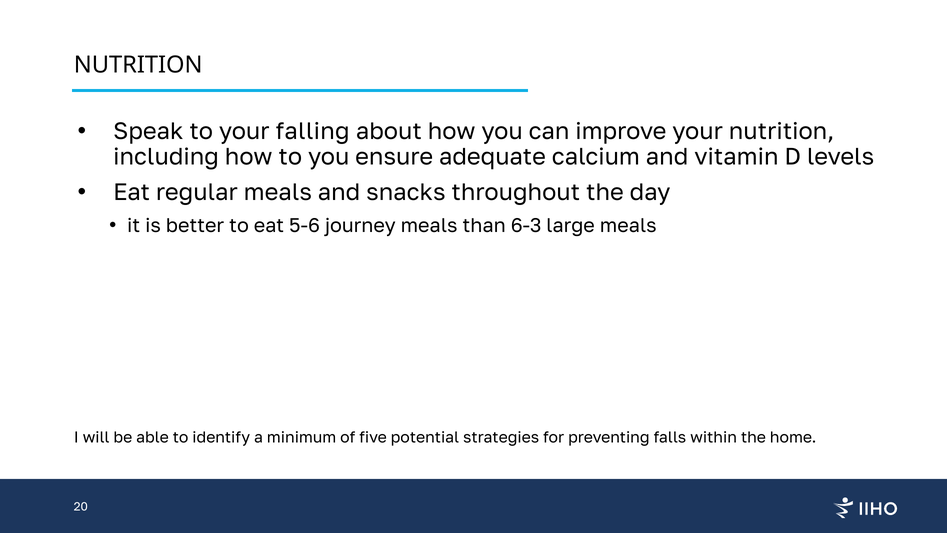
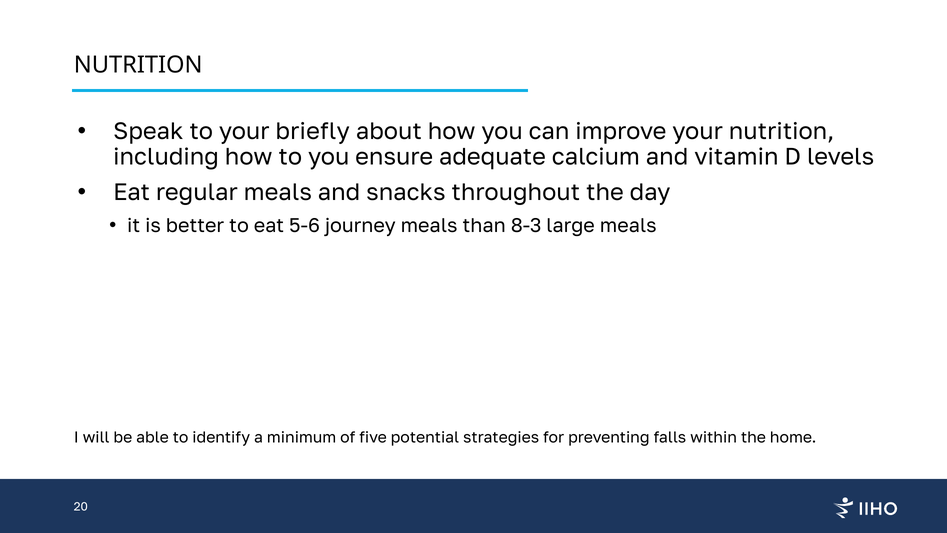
falling: falling -> briefly
6-3: 6-3 -> 8-3
